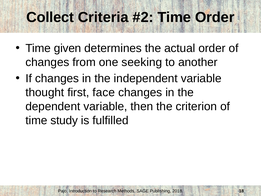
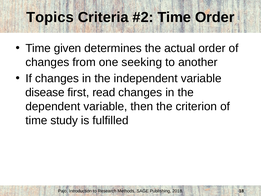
Collect: Collect -> Topics
thought: thought -> disease
face: face -> read
